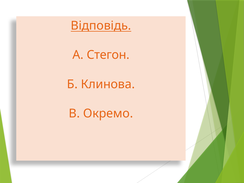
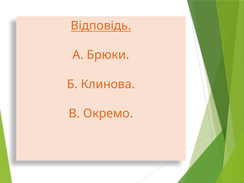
Стегон: Стегон -> Брюки
